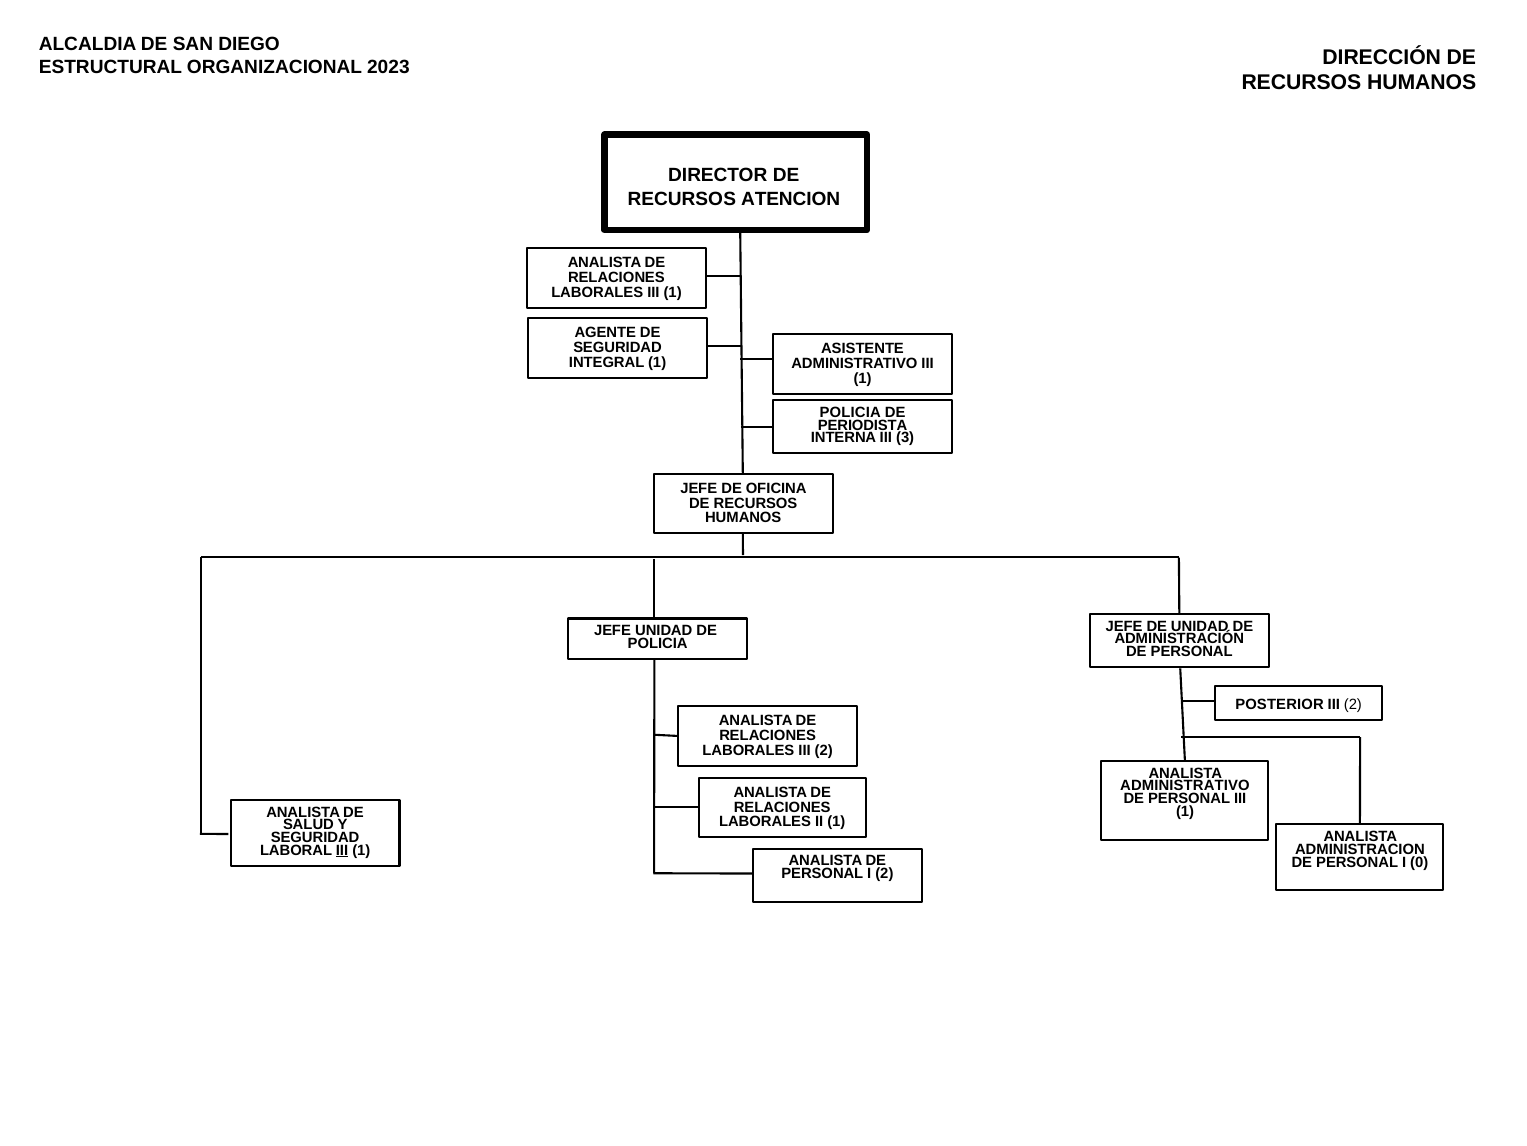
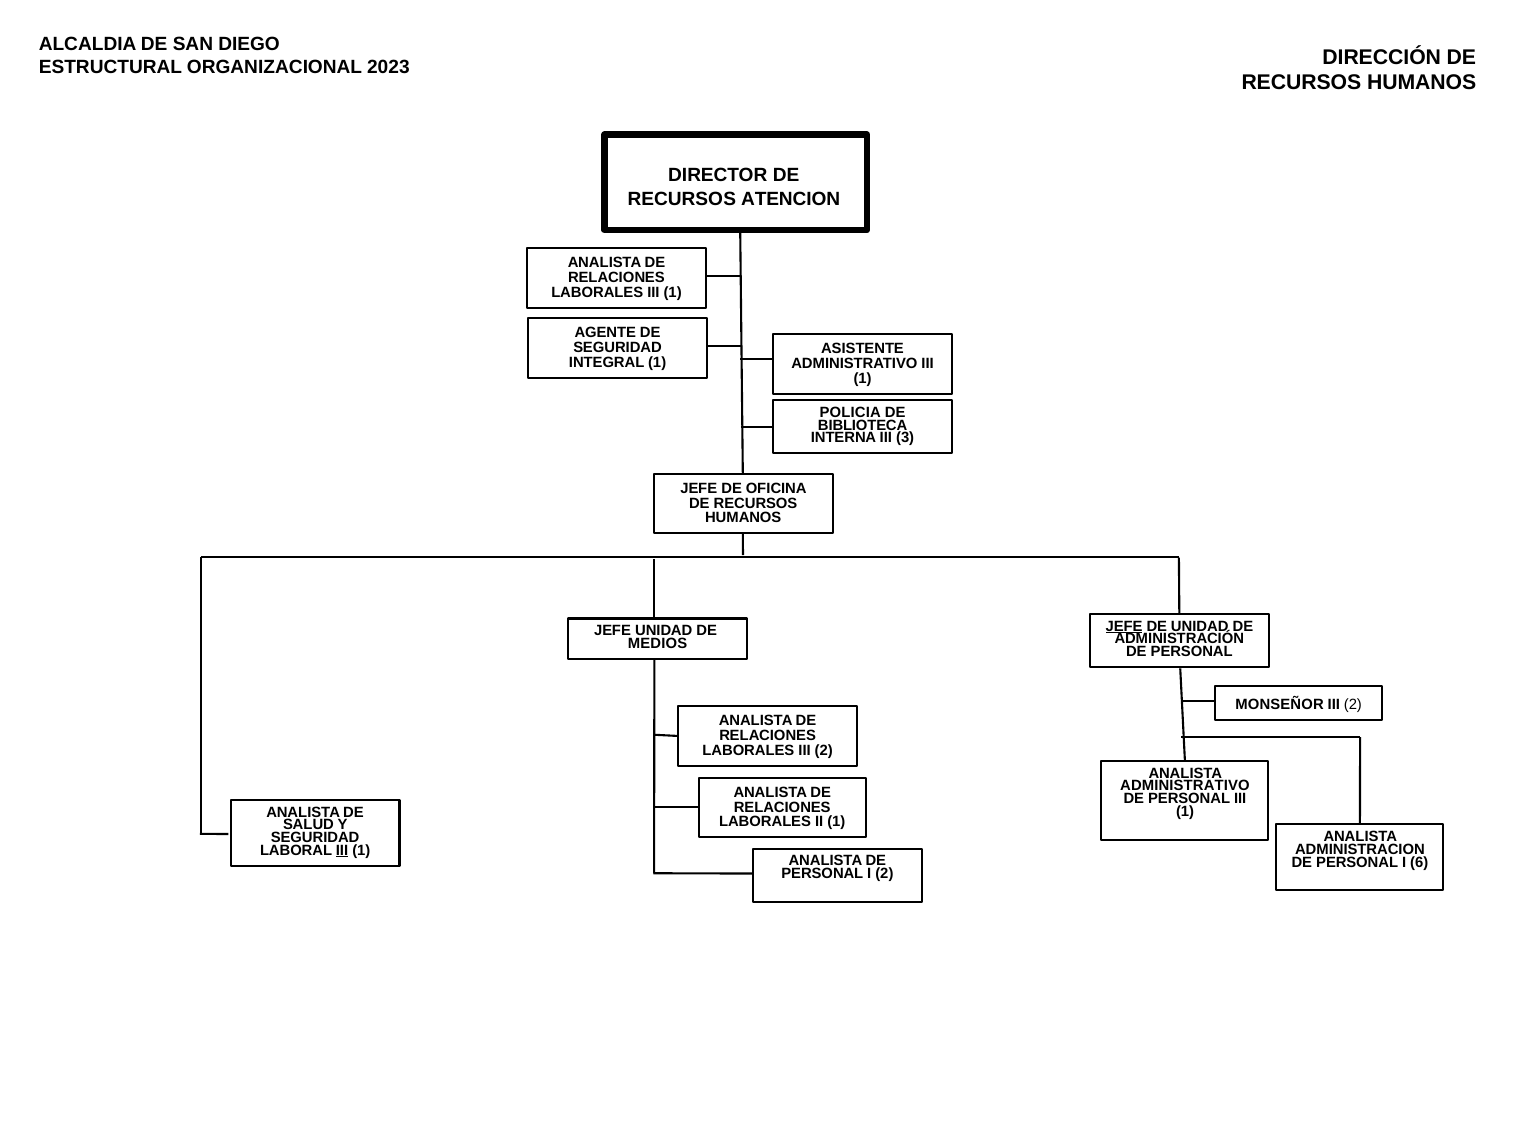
PERIODISTA: PERIODISTA -> BIBLIOTECA
JEFE at (1124, 626) underline: none -> present
POLICIA at (658, 643): POLICIA -> MEDIOS
POSTERIOR: POSTERIOR -> MONSEÑOR
0: 0 -> 6
